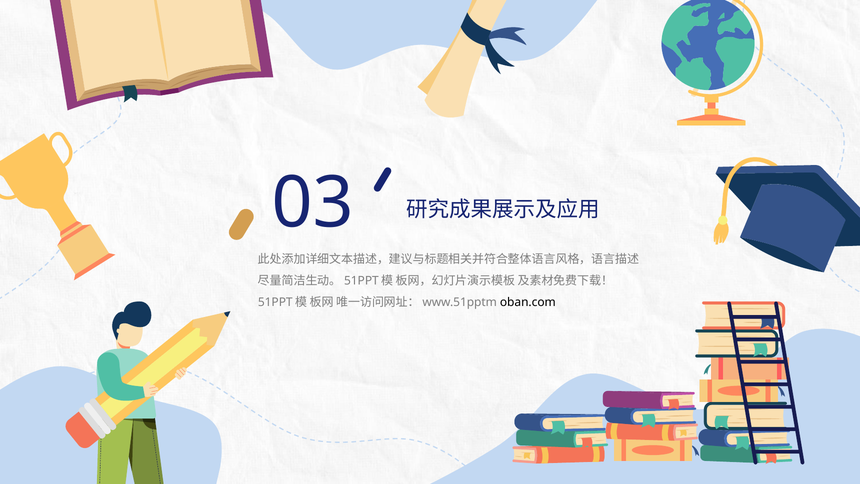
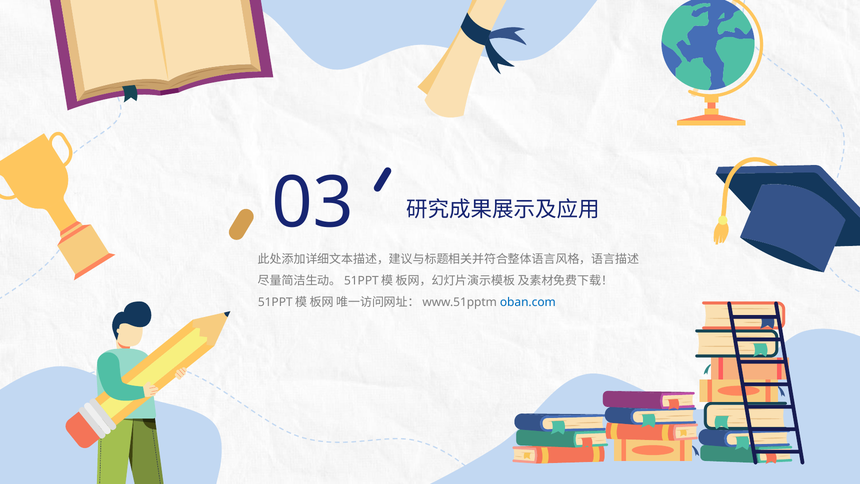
oban.com colour: black -> blue
